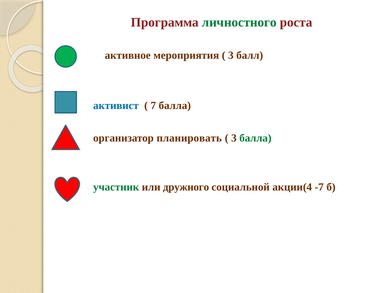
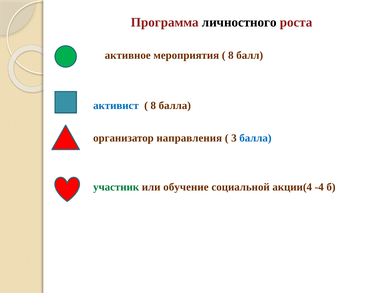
личностного colour: green -> black
3 at (231, 55): 3 -> 8
7 at (153, 106): 7 -> 8
планировать: планировать -> направления
балла at (255, 138) colour: green -> blue
дружного: дружного -> обучение
-7: -7 -> -4
